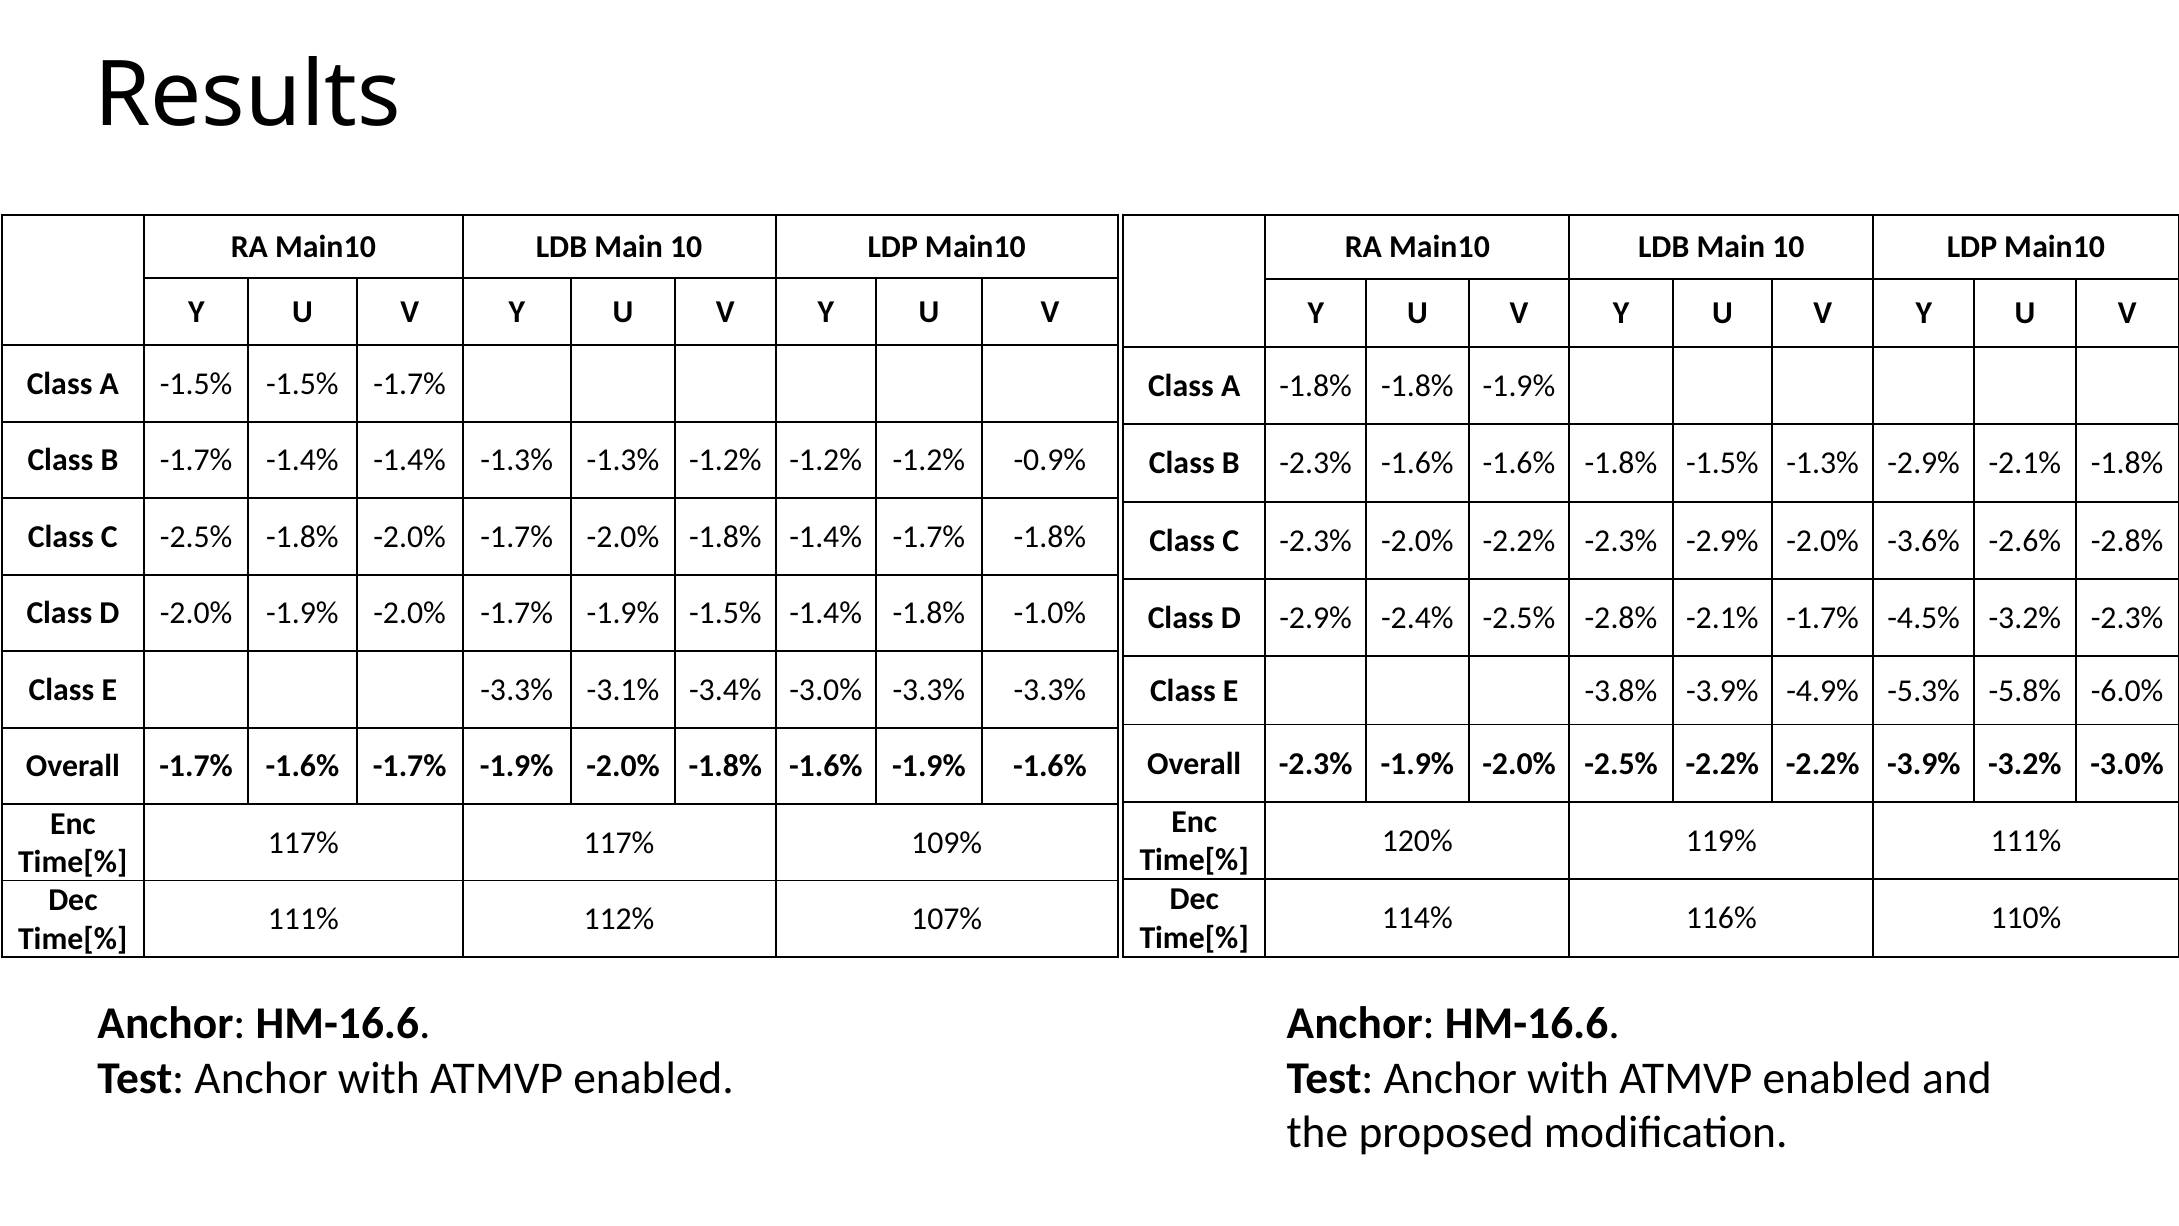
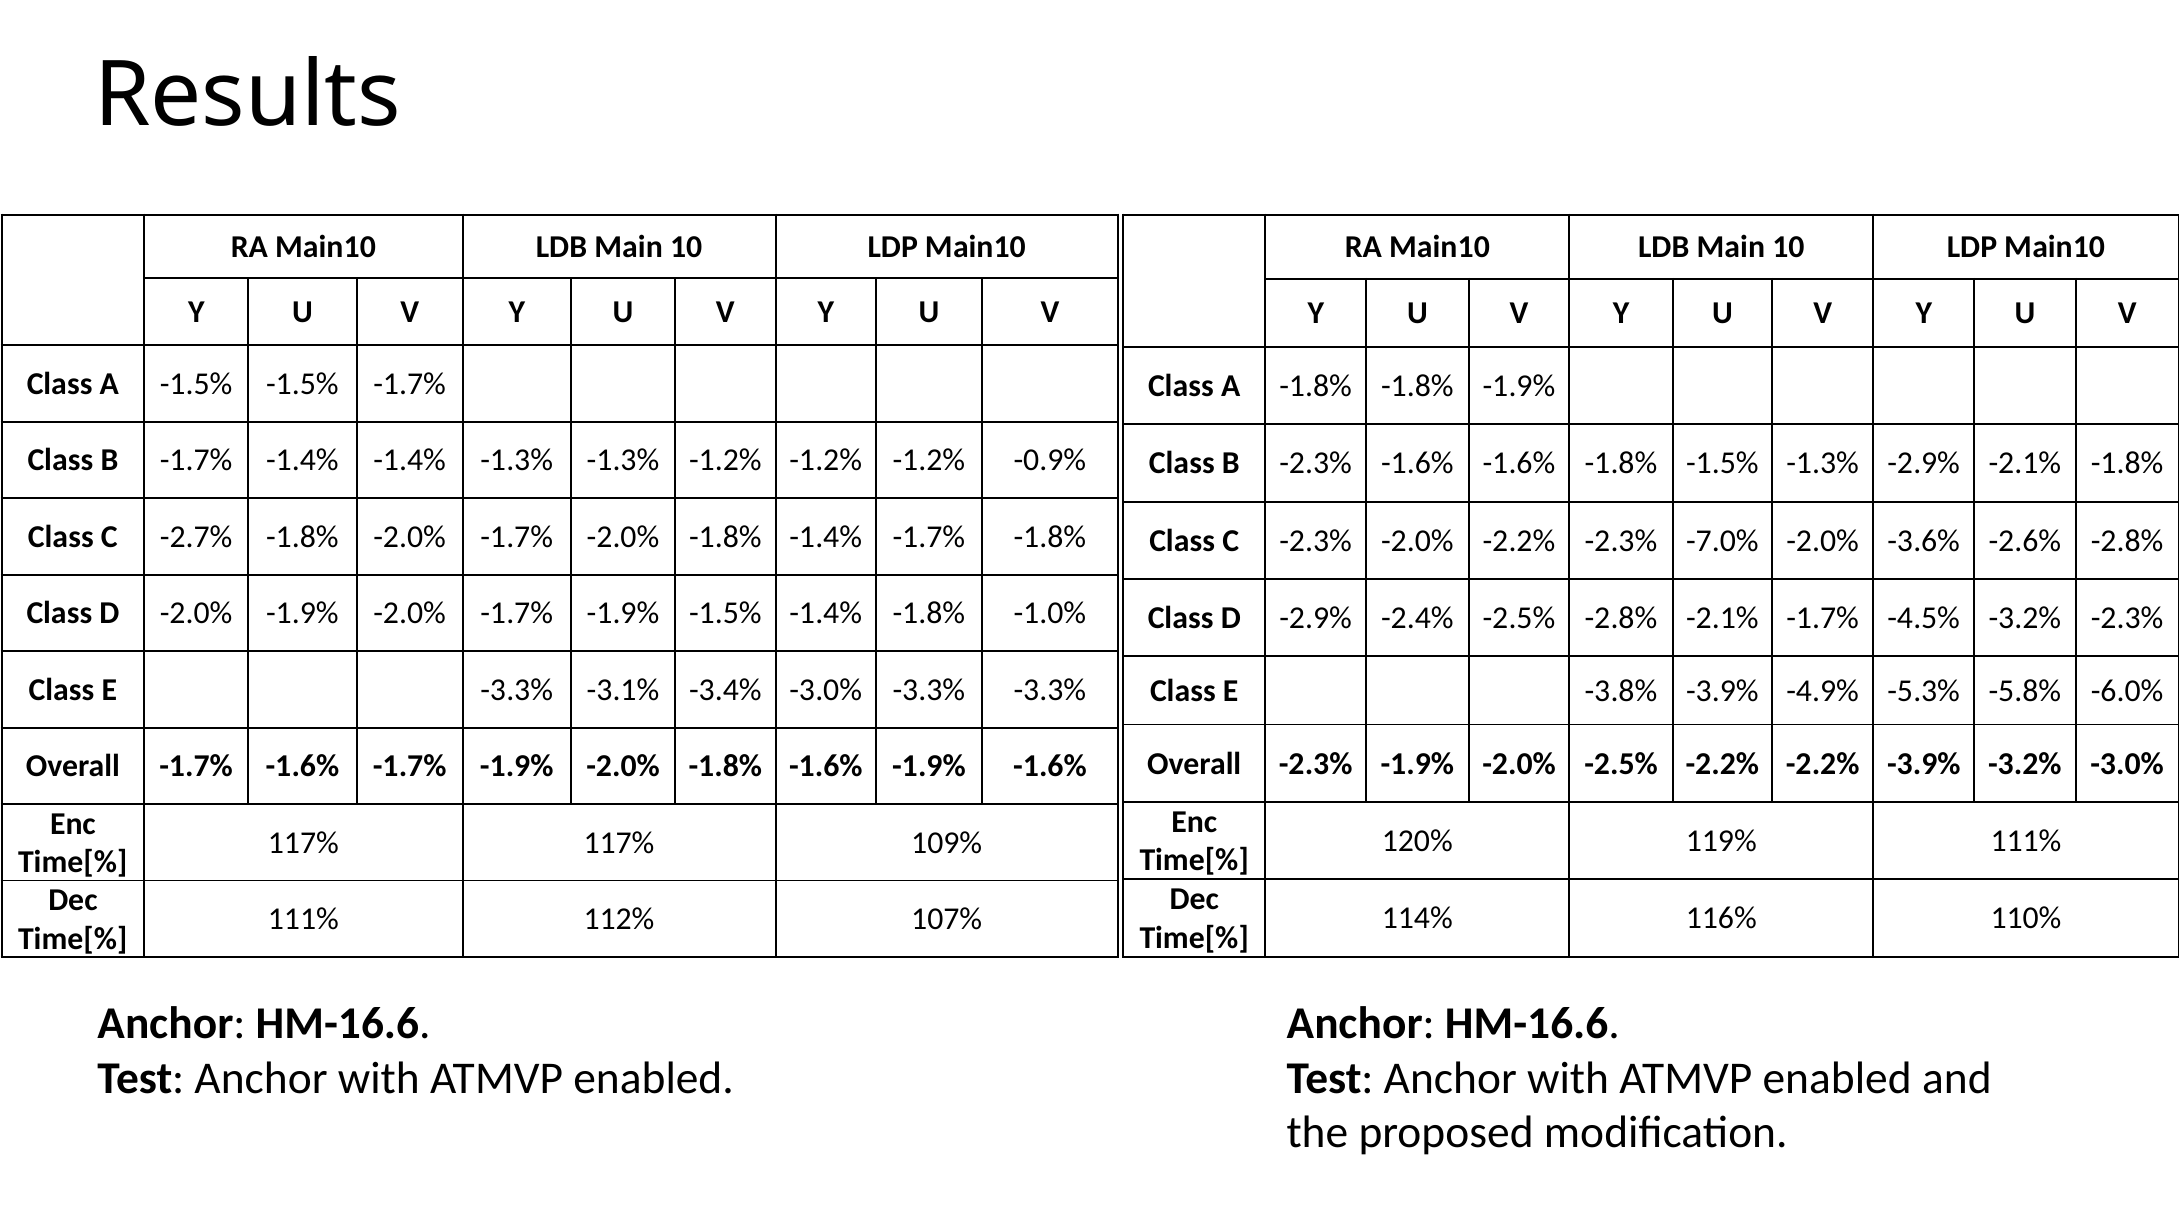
C -2.5%: -2.5% -> -2.7%
-2.3% -2.9%: -2.9% -> -7.0%
